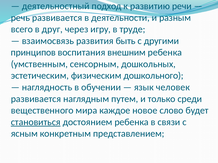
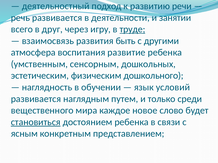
разным: разным -> занятии
труде underline: none -> present
принципов: принципов -> атмосфера
внешним: внешним -> развитие
человек: человек -> условий
